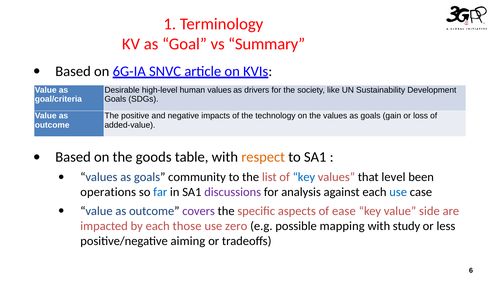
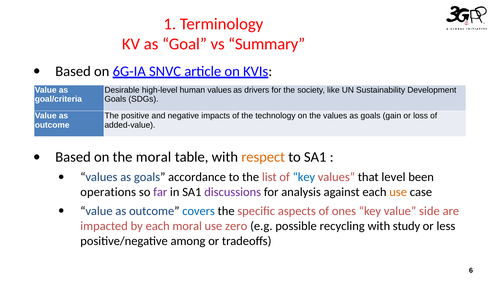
the goods: goods -> moral
community: community -> accordance
far colour: blue -> purple
use at (398, 192) colour: blue -> orange
covers colour: purple -> blue
ease: ease -> ones
each those: those -> moral
mapping: mapping -> recycling
aiming: aiming -> among
